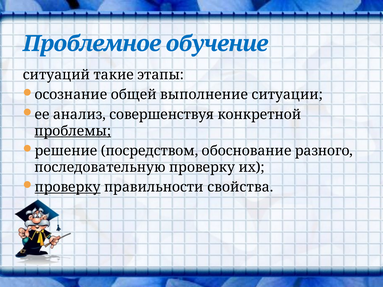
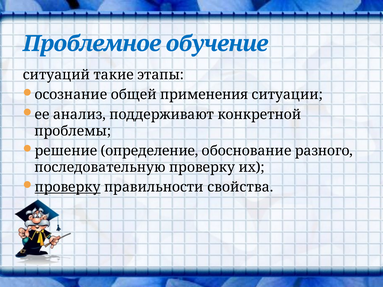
выполнение: выполнение -> применения
совершенствуя: совершенствуя -> поддерживают
проблемы underline: present -> none
посредством: посредством -> определение
